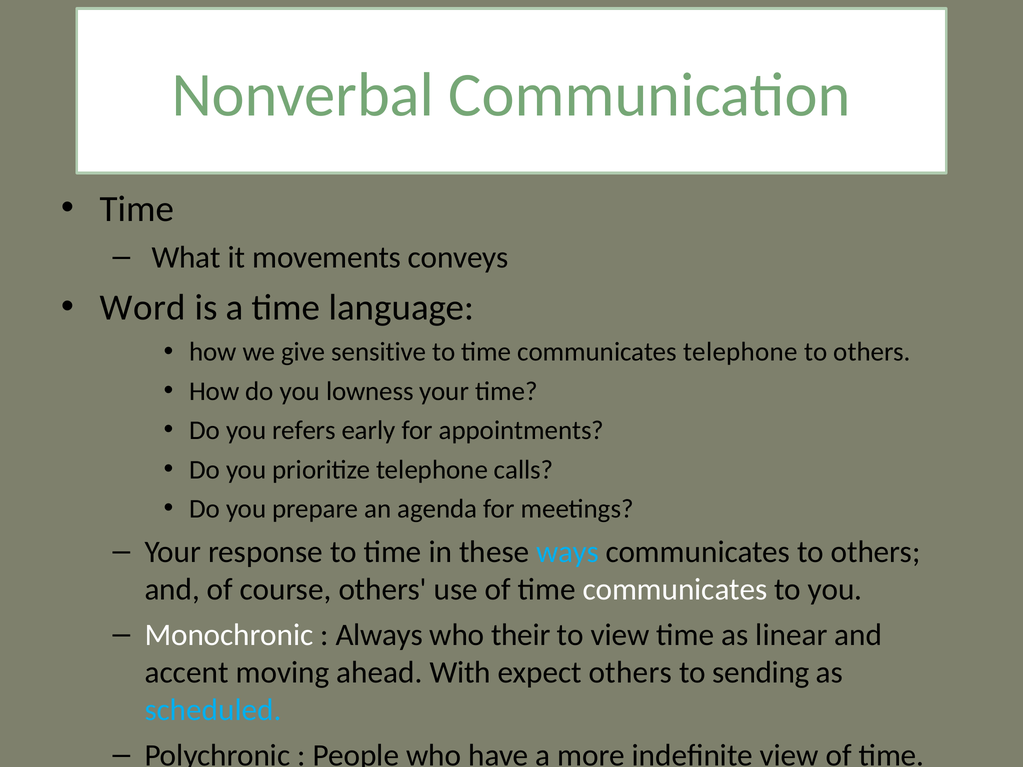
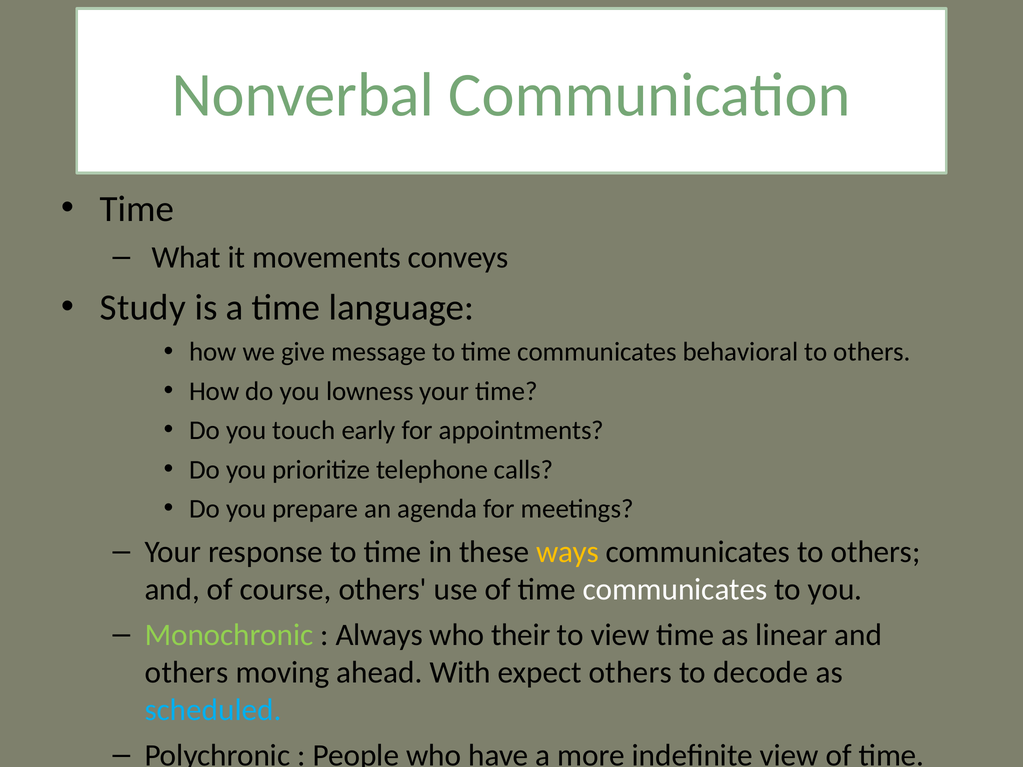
Word: Word -> Study
sensitive: sensitive -> message
communicates telephone: telephone -> behavioral
refers: refers -> touch
ways colour: light blue -> yellow
Monochronic colour: white -> light green
accent at (187, 673): accent -> others
sending: sending -> decode
